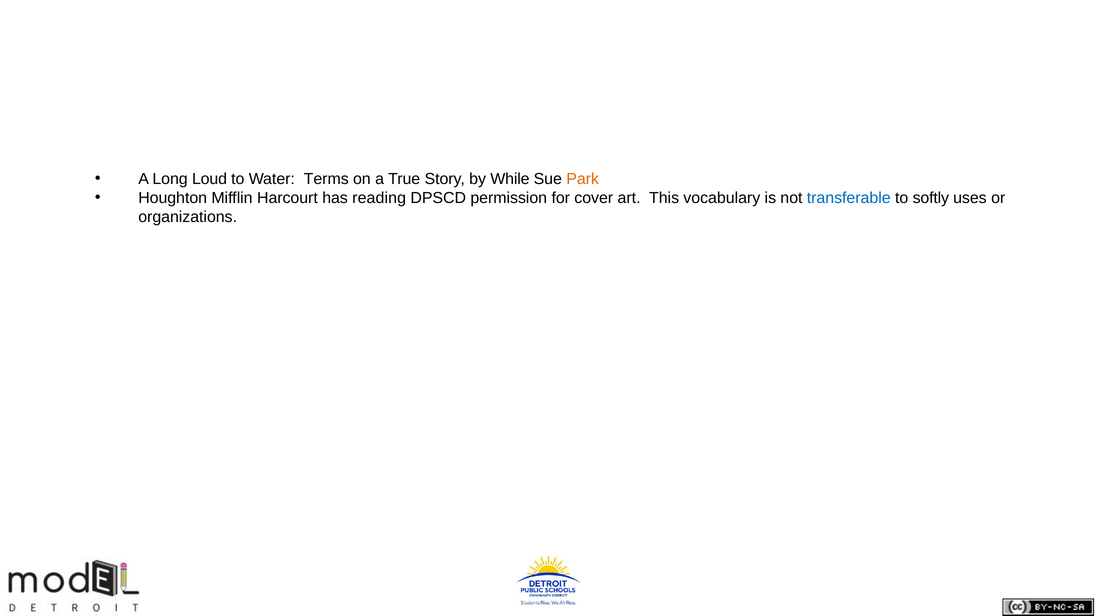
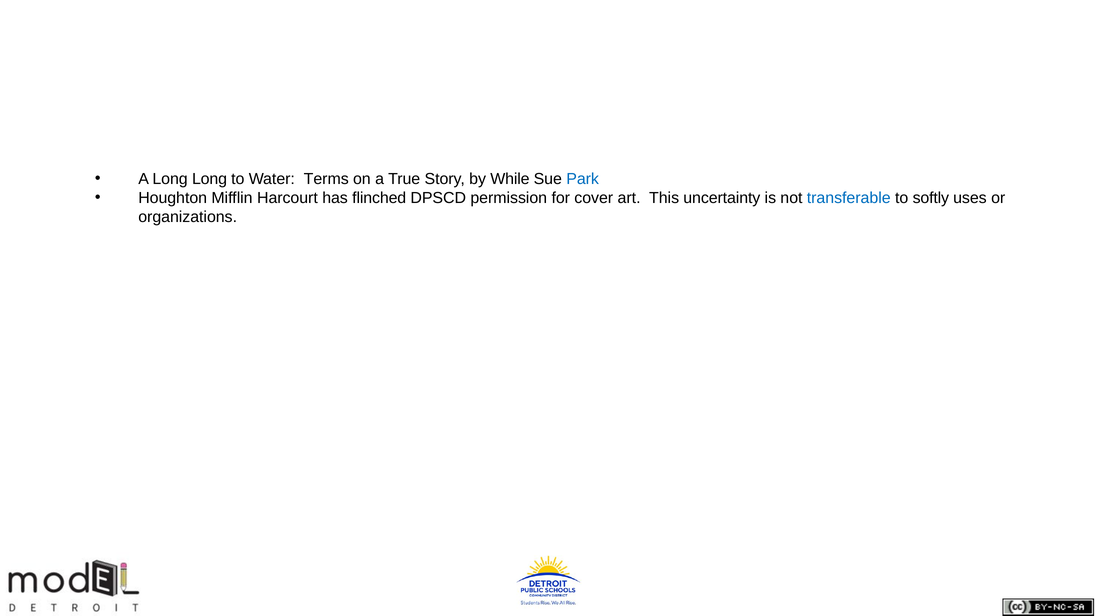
Long Loud: Loud -> Long
Park colour: orange -> blue
reading: reading -> flinched
vocabulary: vocabulary -> uncertainty
